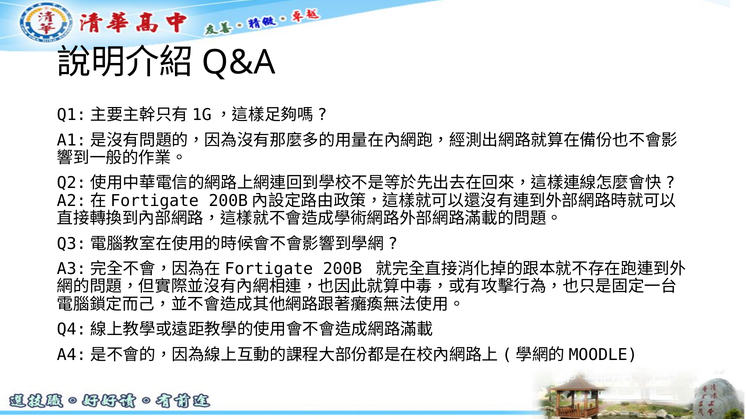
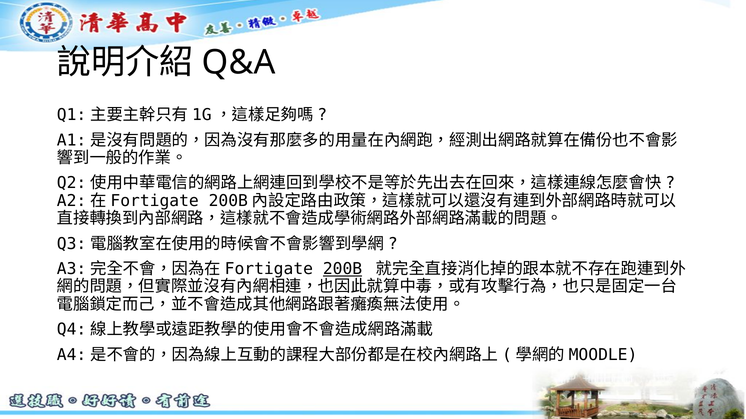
200B underline: none -> present
